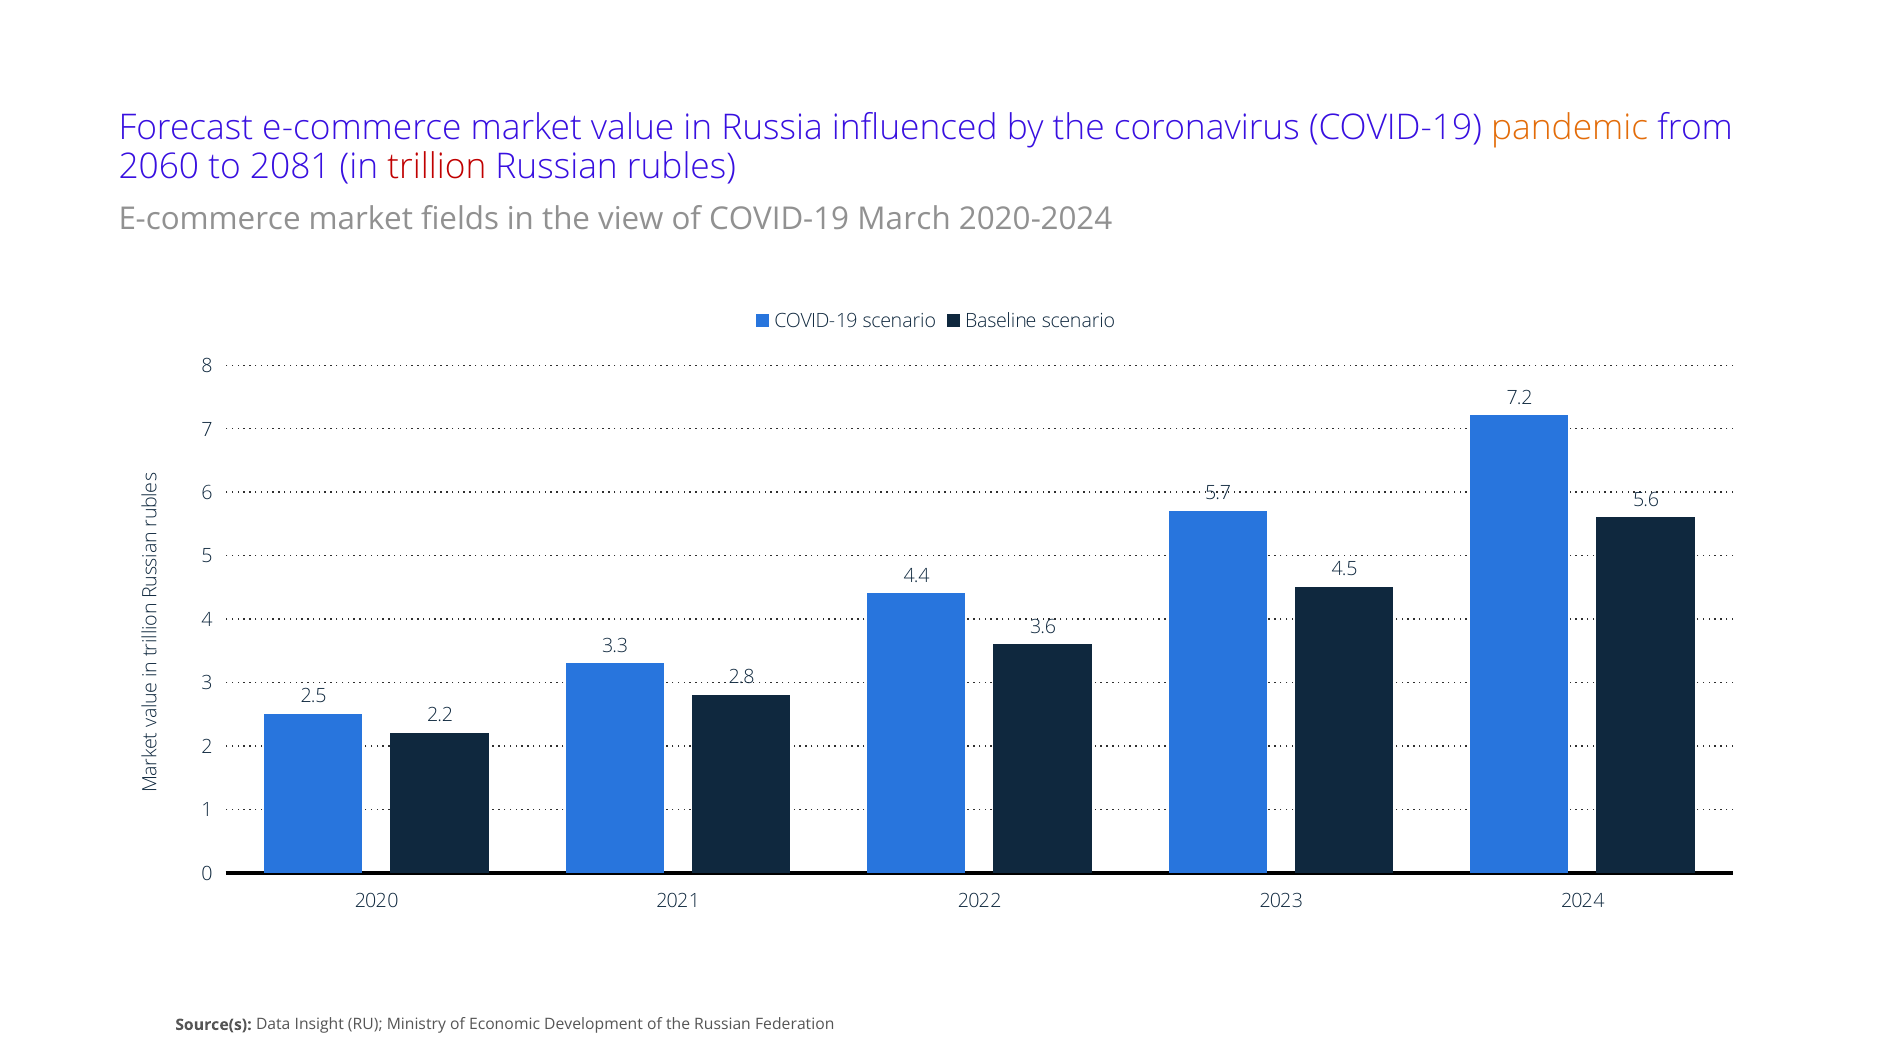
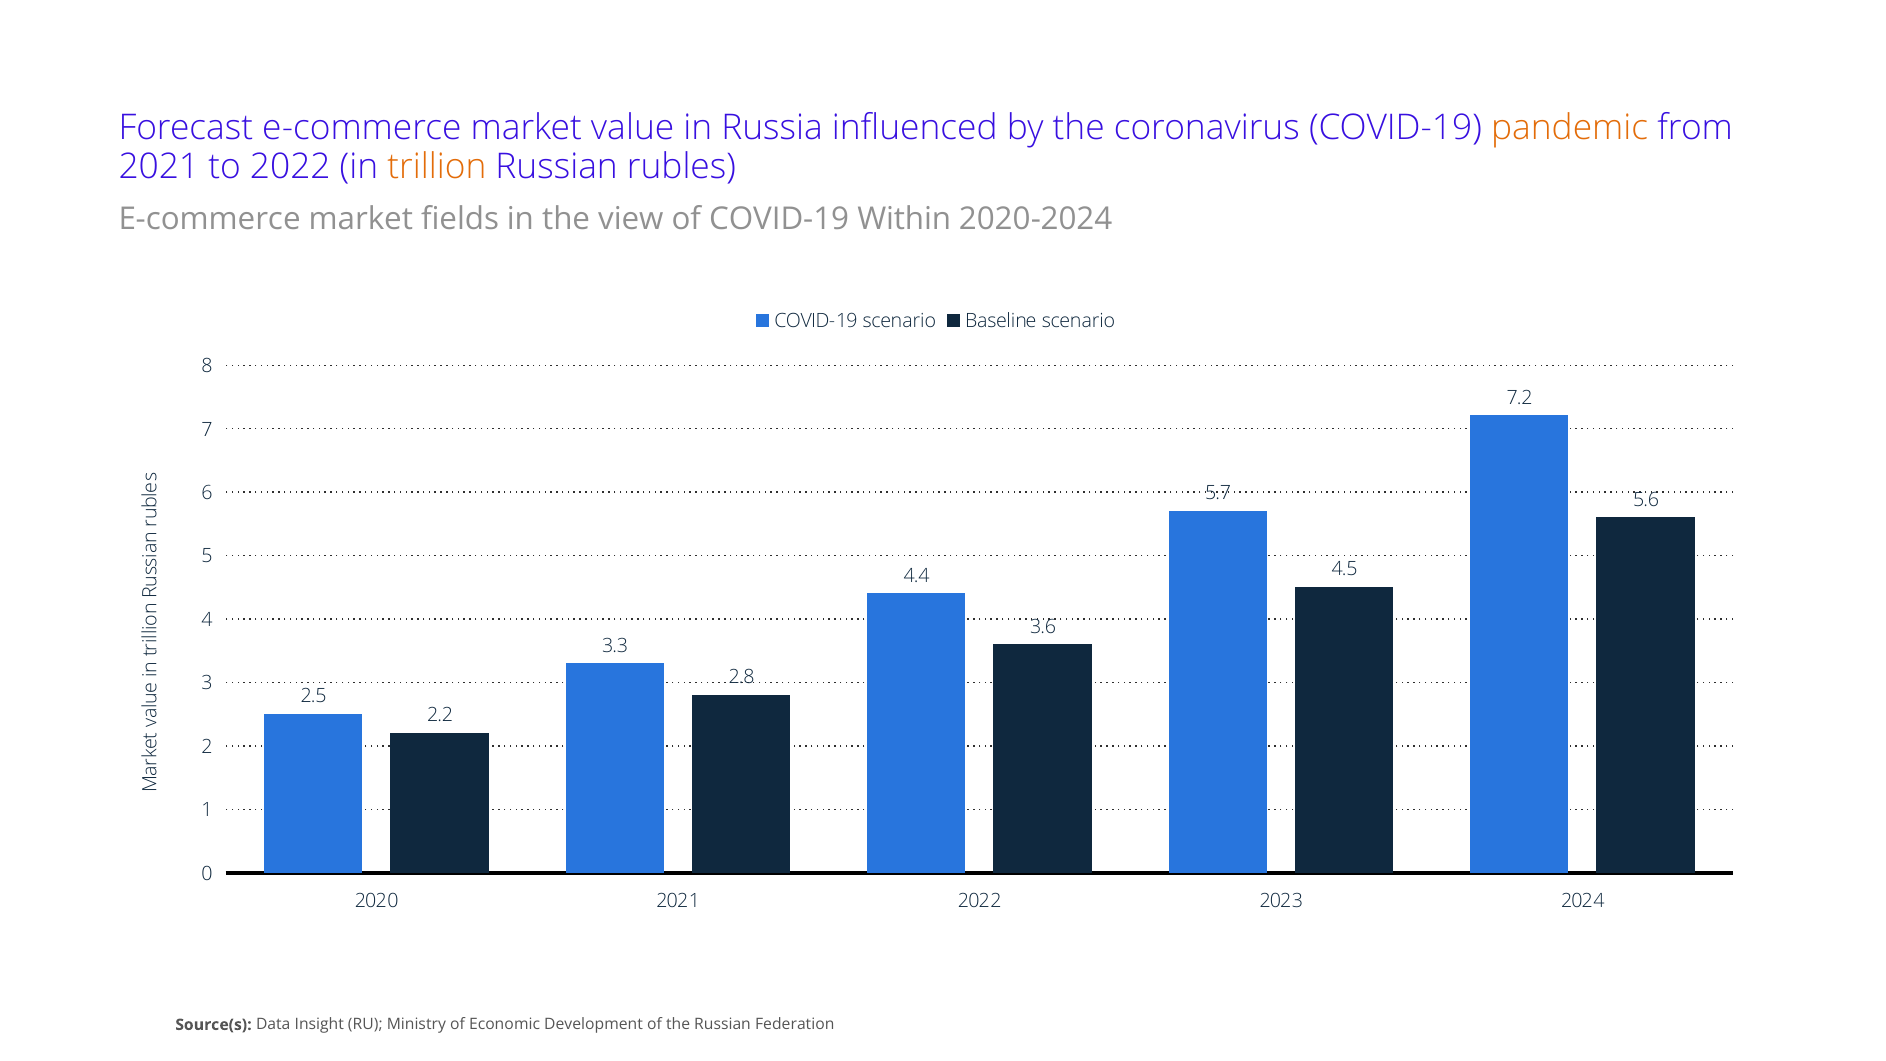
2060 at (159, 166): 2060 -> 2021
to 2081: 2081 -> 2022
trillion colour: red -> orange
March: March -> Within
